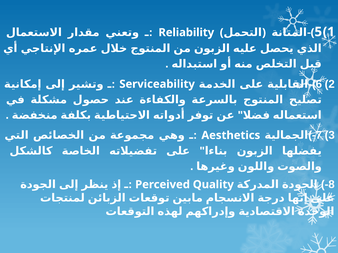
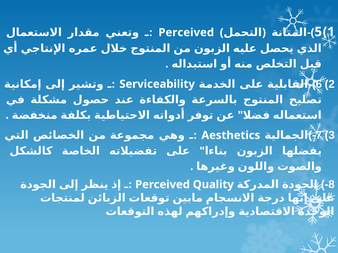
Reliability at (186, 33): Reliability -> Perceived
